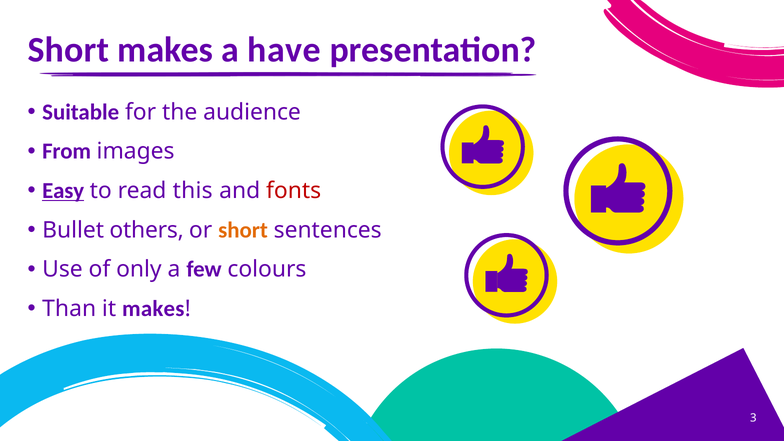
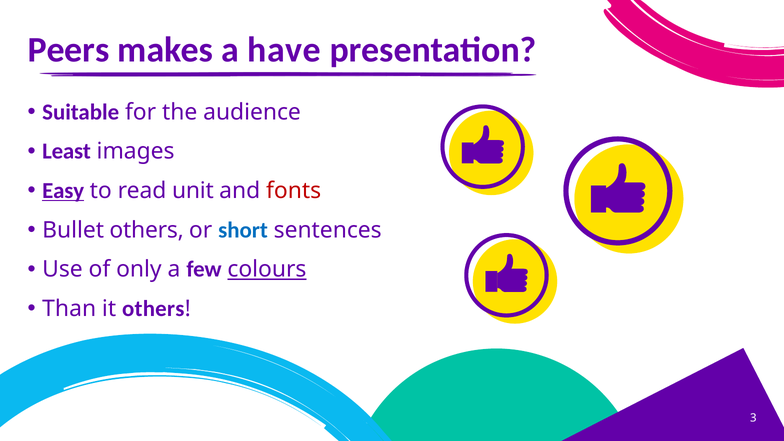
Short at (68, 50): Short -> Peers
From: From -> Least
this: this -> unit
short at (243, 230) colour: orange -> blue
colours underline: none -> present
it makes: makes -> others
